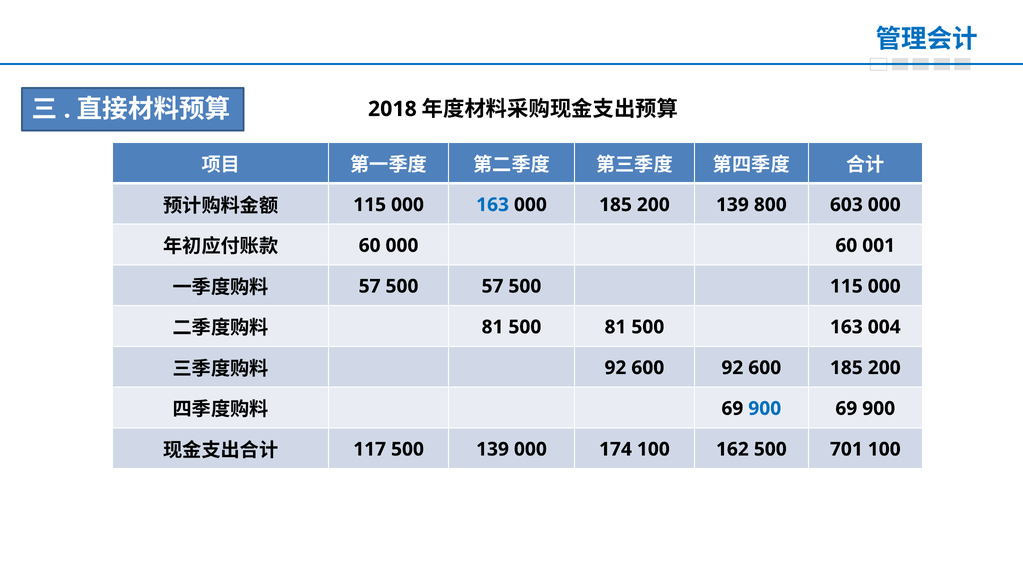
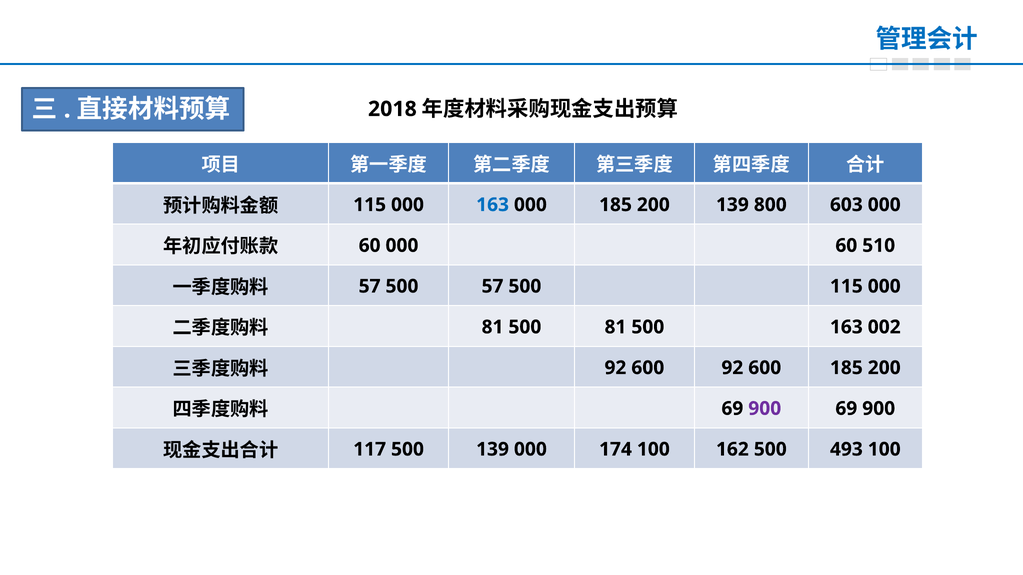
001: 001 -> 510
004: 004 -> 002
900 at (765, 409) colour: blue -> purple
701: 701 -> 493
